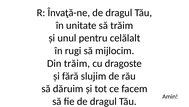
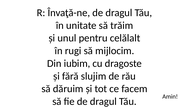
Din trăim: trăim -> iubim
